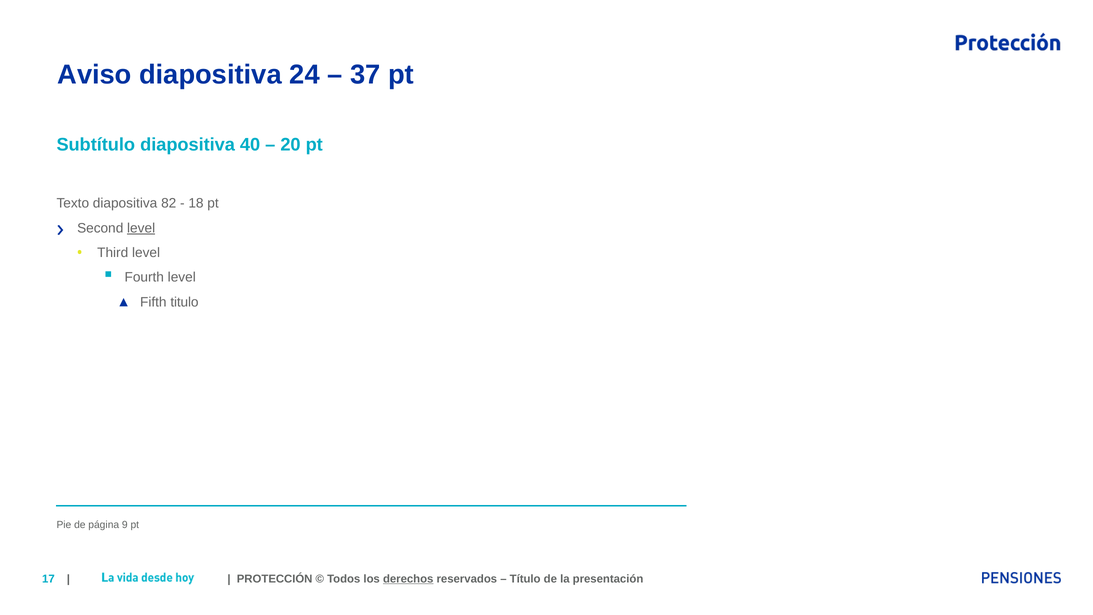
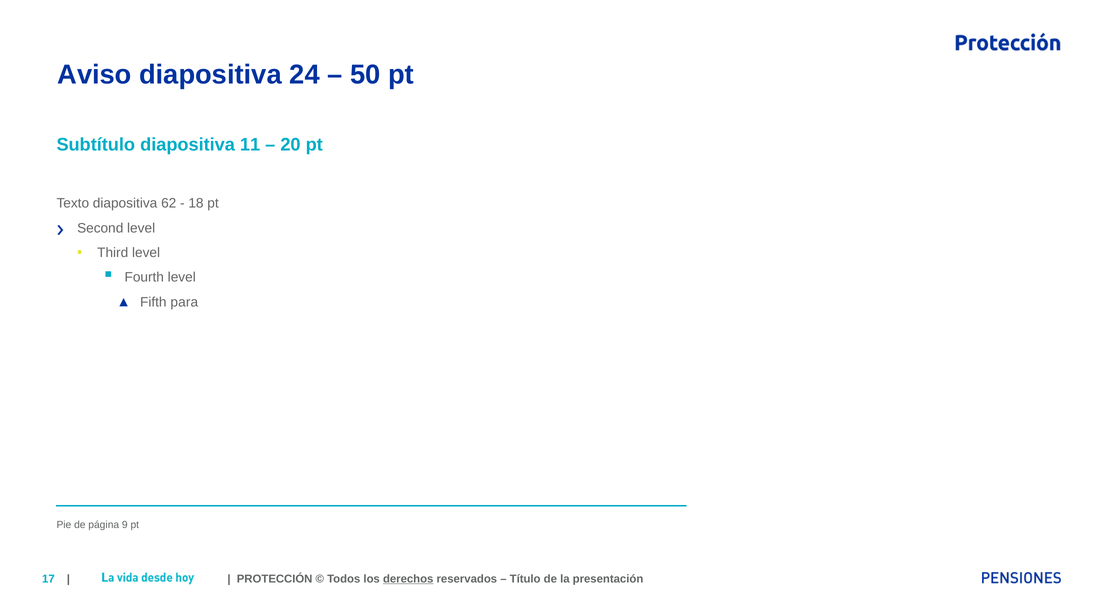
37: 37 -> 50
40: 40 -> 11
82: 82 -> 62
level at (141, 228) underline: present -> none
titulo: titulo -> para
